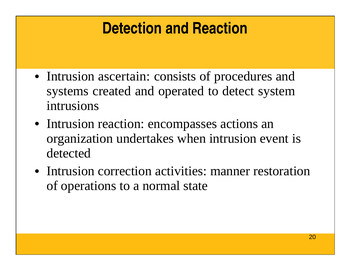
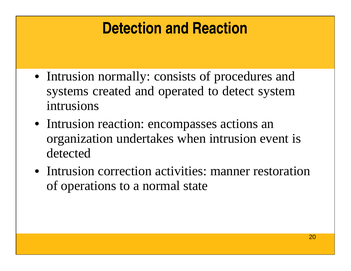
ascertain: ascertain -> normally
